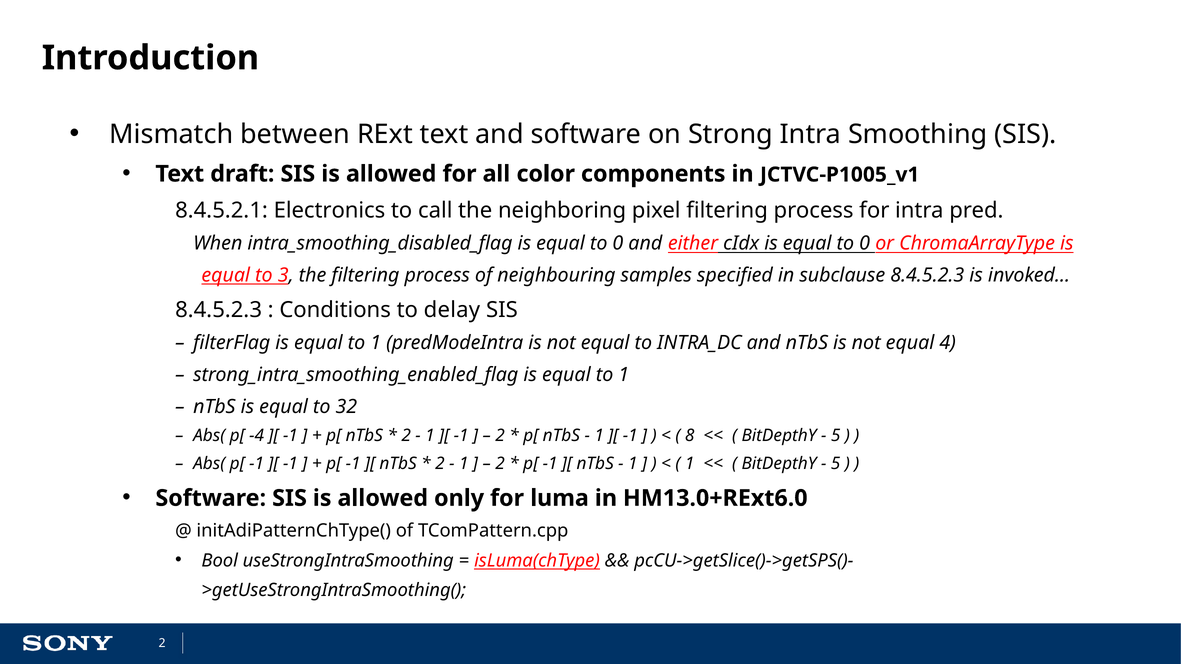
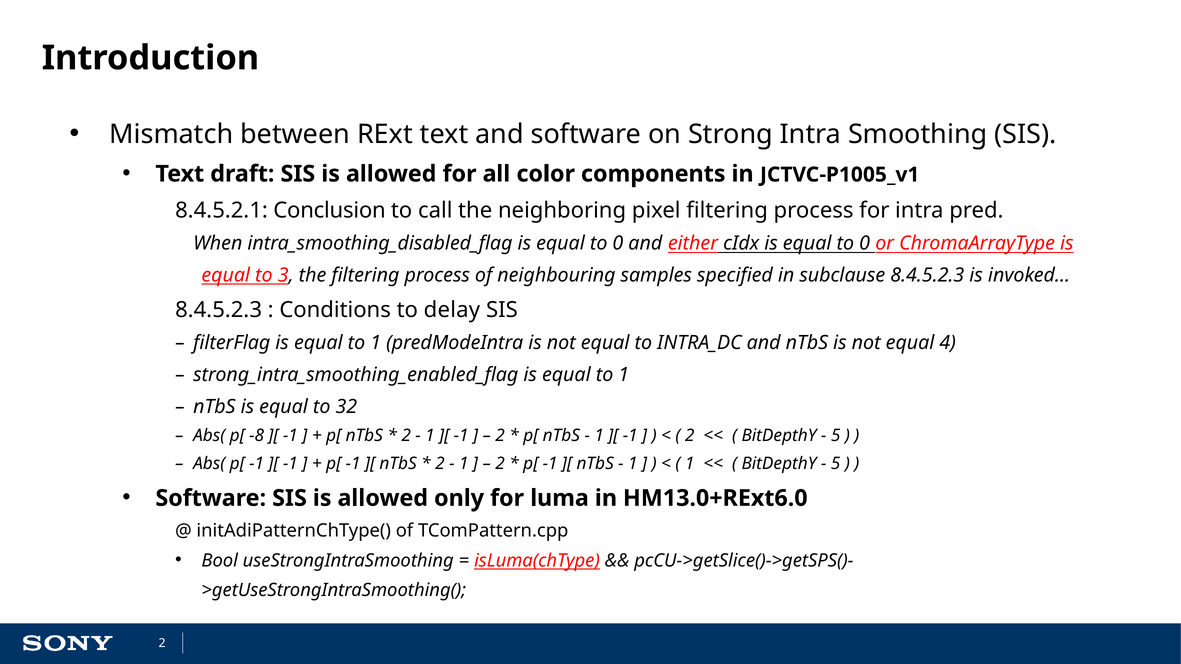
Electronics: Electronics -> Conclusion
−4: −4 -> −8
8 at (690, 436): 8 -> 2
